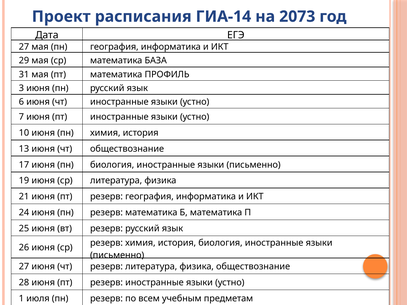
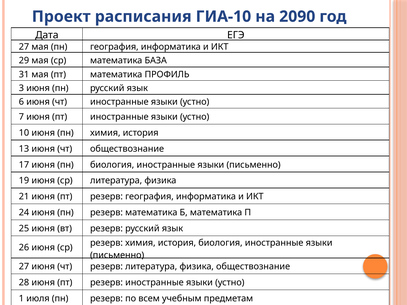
ГИА-14: ГИА-14 -> ГИА-10
2073: 2073 -> 2090
